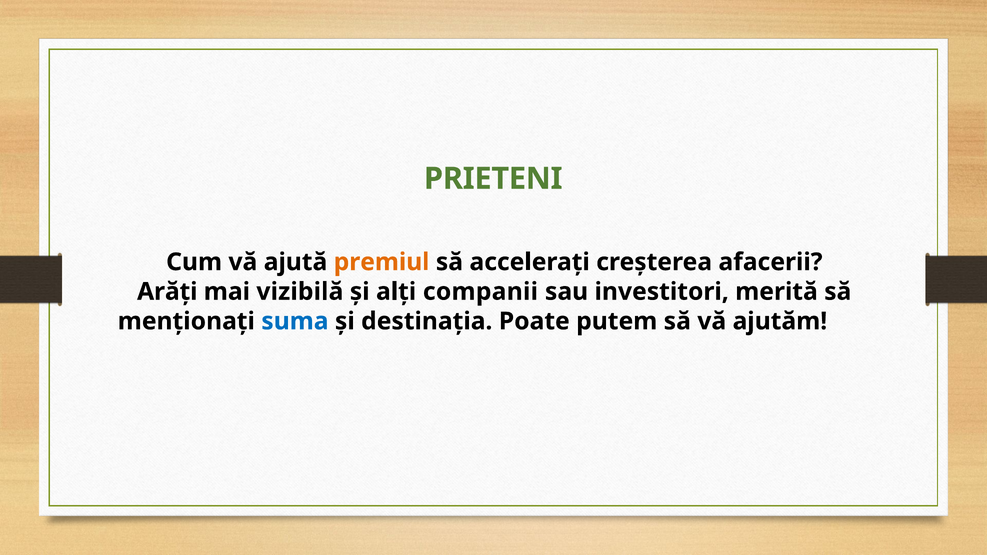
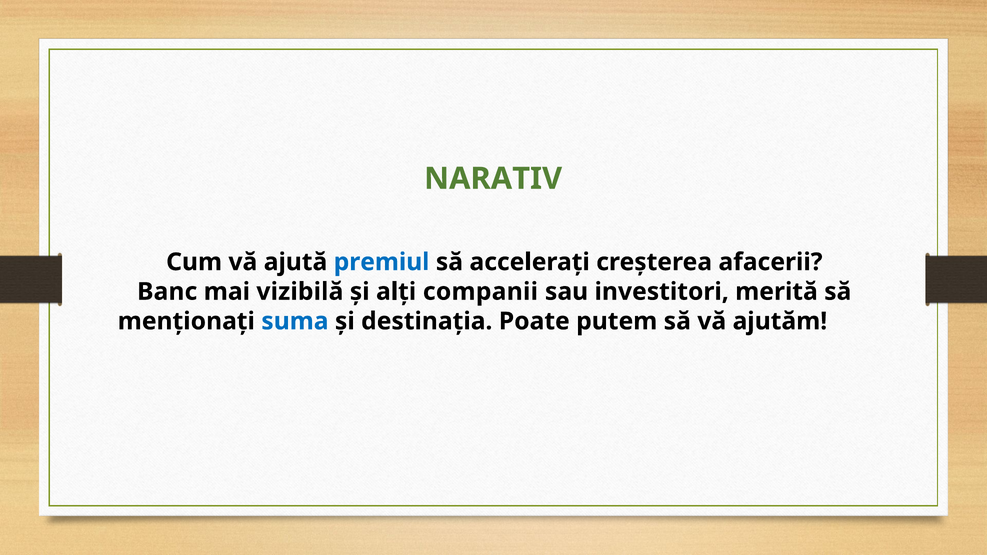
PRIETENI: PRIETENI -> NARATIV
premiul colour: orange -> blue
Arăți: Arăți -> Banc
